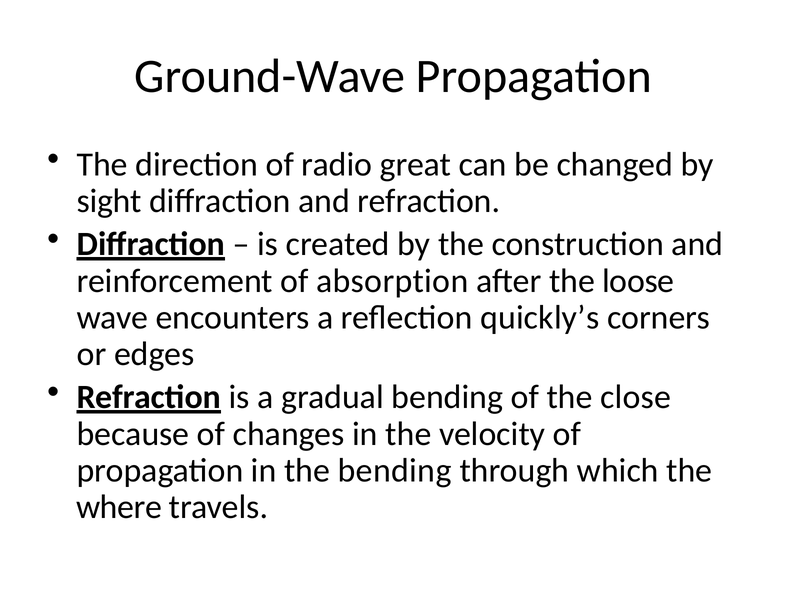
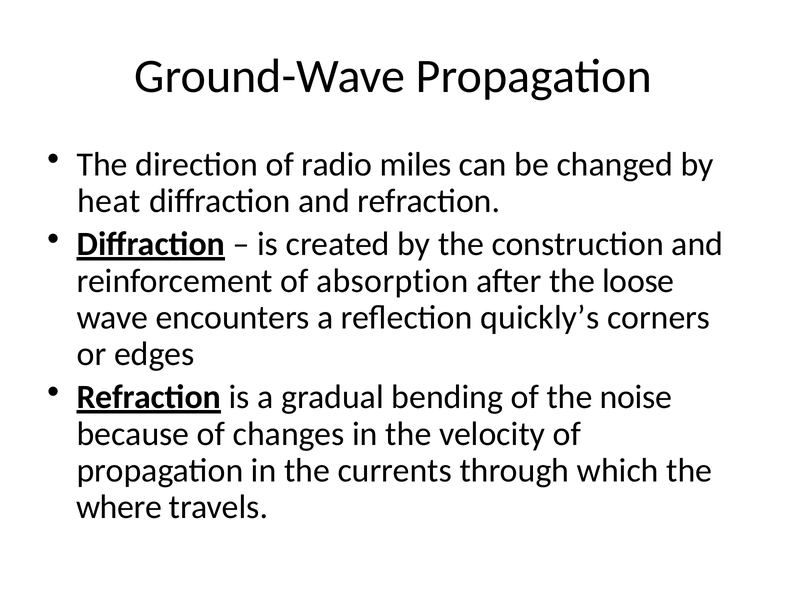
great: great -> miles
sight: sight -> heat
close: close -> noise
the bending: bending -> currents
